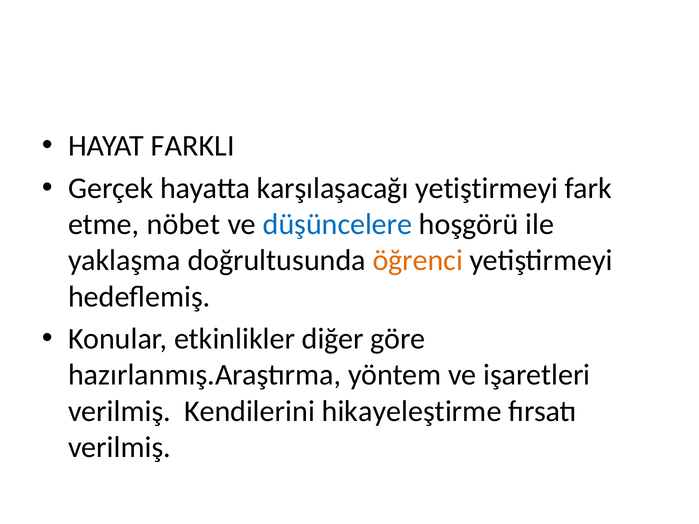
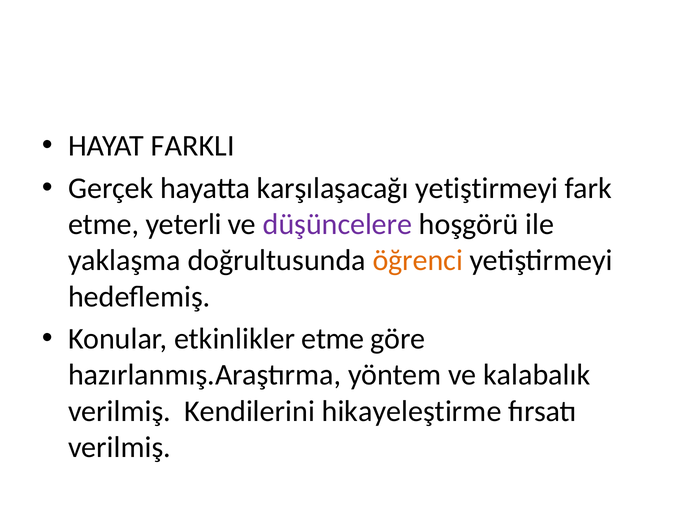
nöbet: nöbet -> yeterli
düşüncelere colour: blue -> purple
etkinlikler diğer: diğer -> etme
işaretleri: işaretleri -> kalabalık
